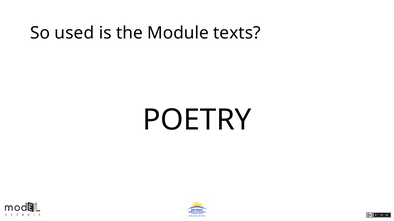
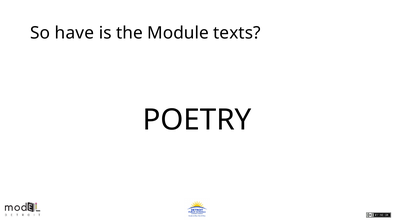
used: used -> have
